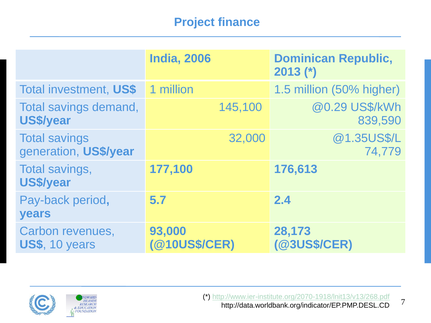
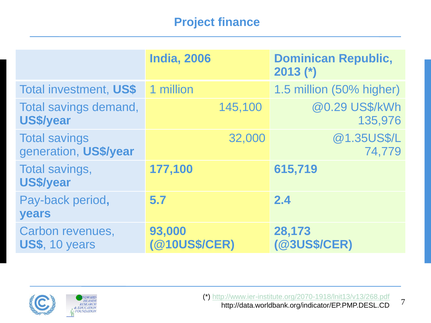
839,590: 839,590 -> 135,976
176,613: 176,613 -> 615,719
